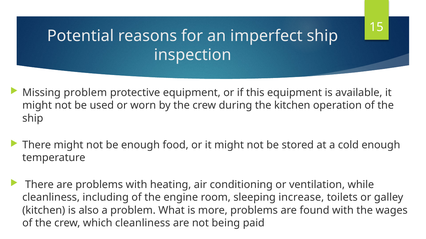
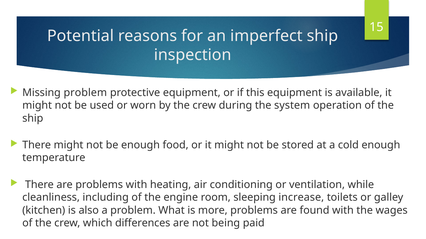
the kitchen: kitchen -> system
which cleanliness: cleanliness -> differences
